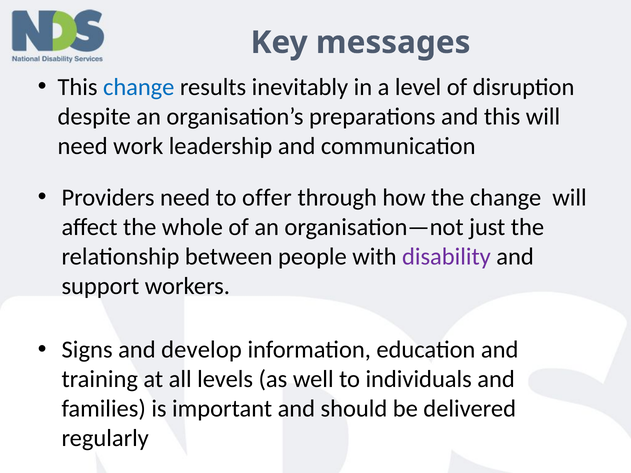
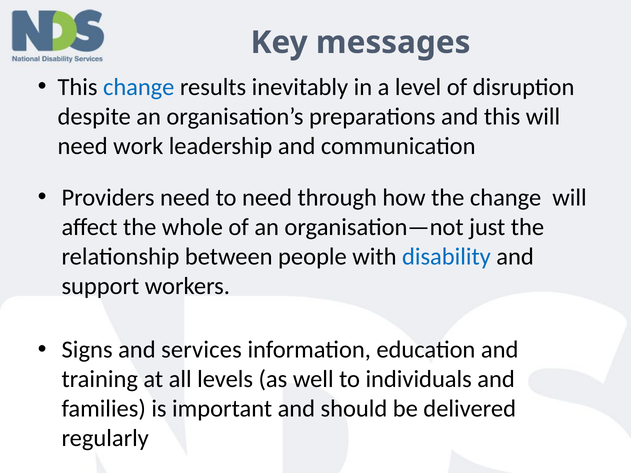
to offer: offer -> need
disability colour: purple -> blue
develop: develop -> services
